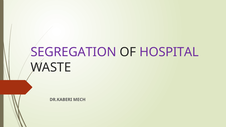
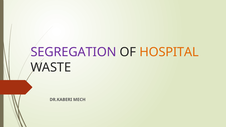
HOSPITAL colour: purple -> orange
